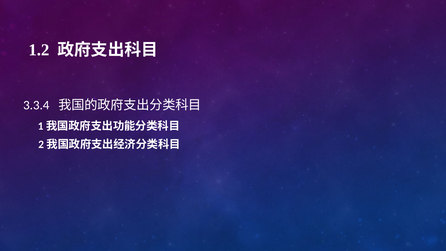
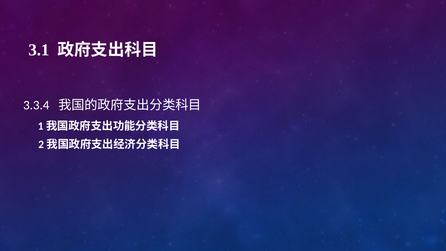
1.2: 1.2 -> 3.1
